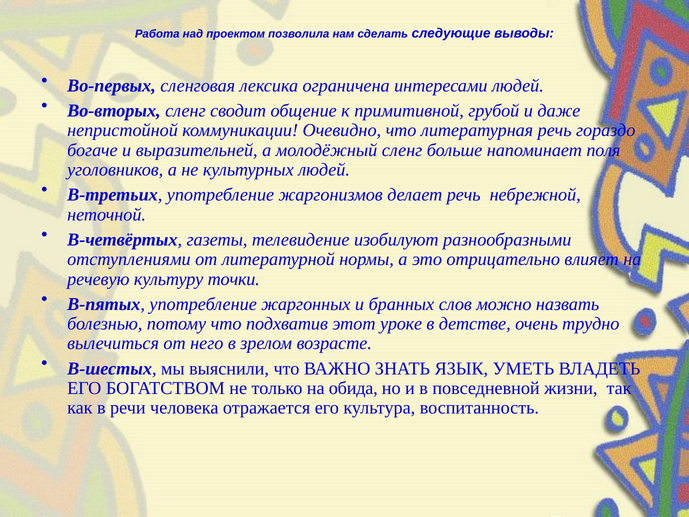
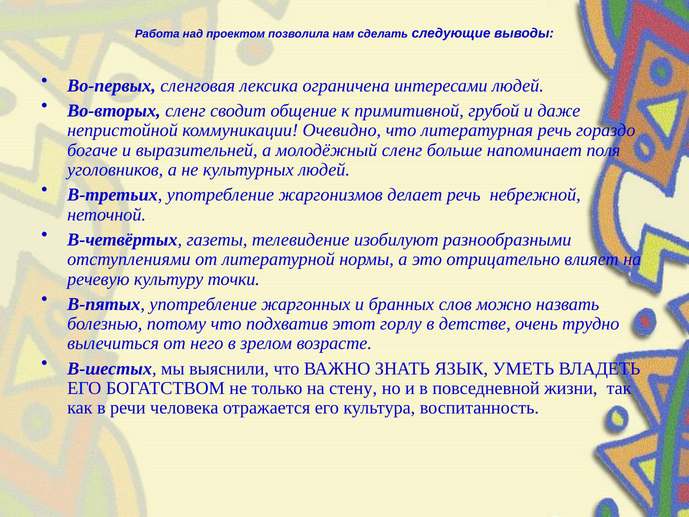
уроке: уроке -> горлу
обида: обида -> стену
